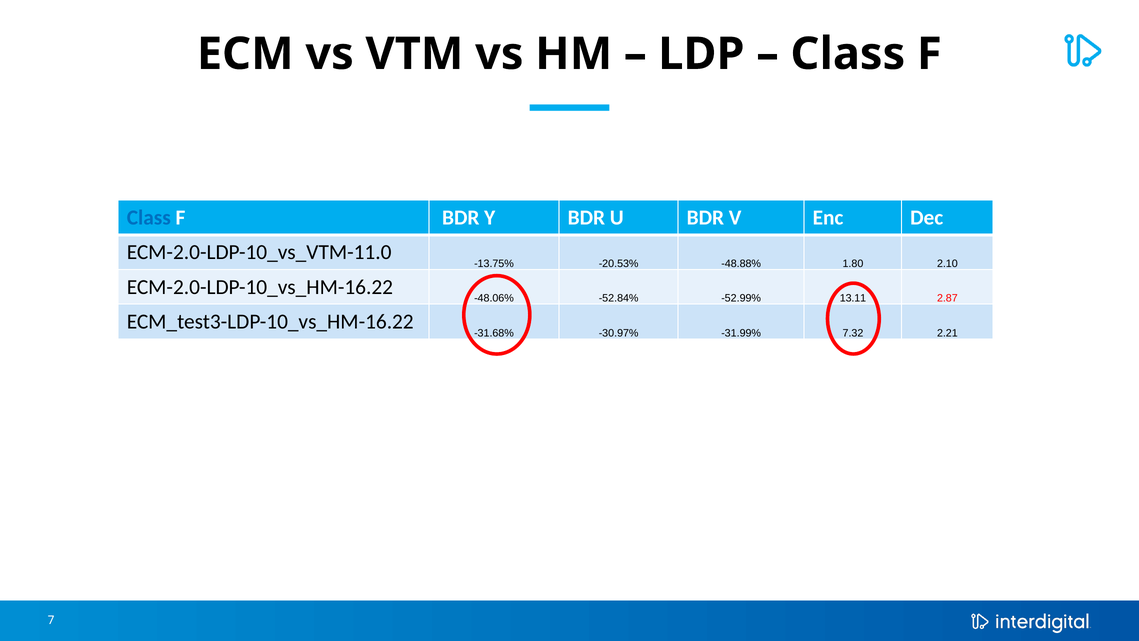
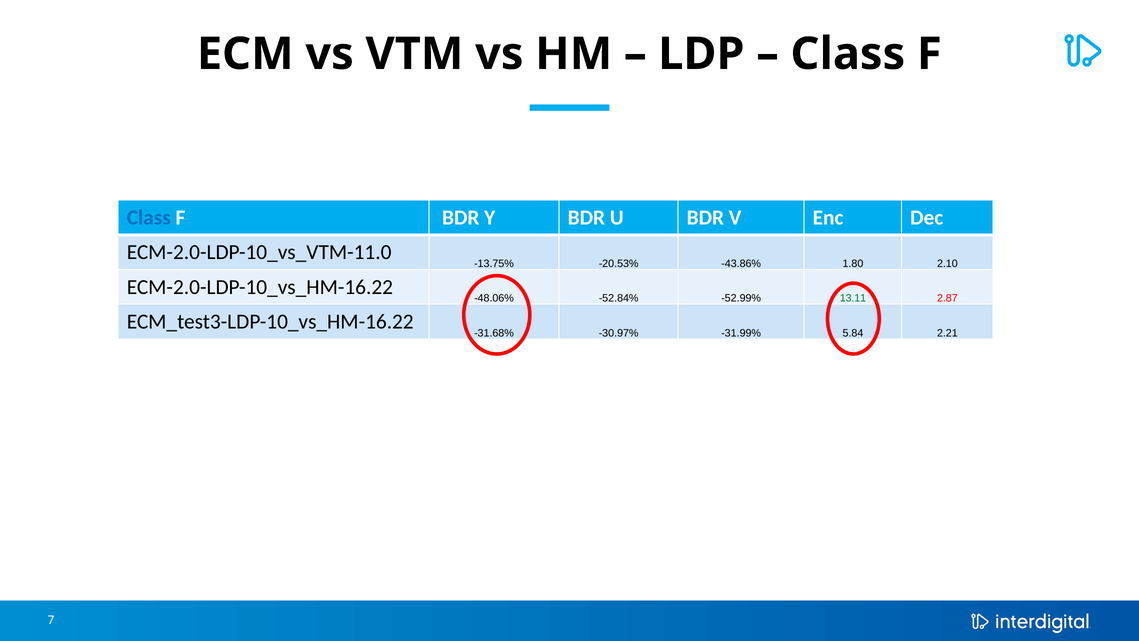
-48.88%: -48.88% -> -43.86%
13.11 colour: black -> green
7.32: 7.32 -> 5.84
